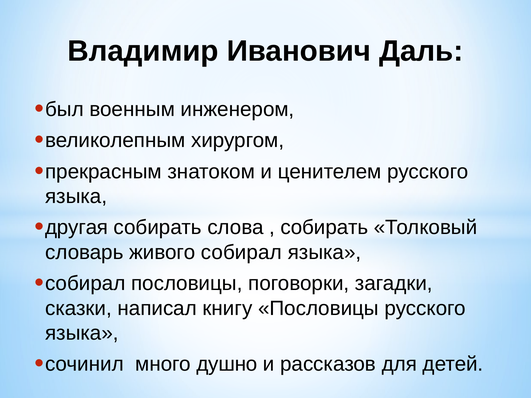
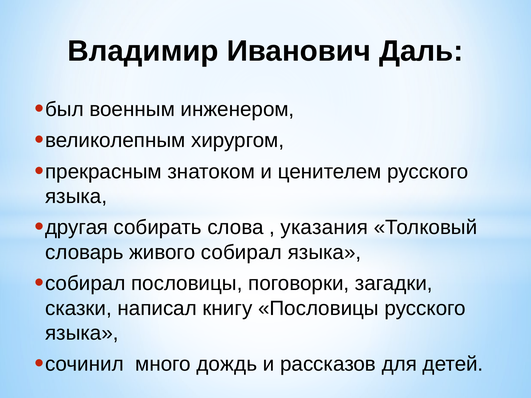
собирать at (324, 228): собирать -> указания
душно: душно -> дождь
